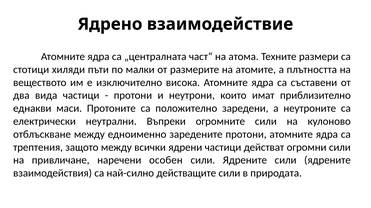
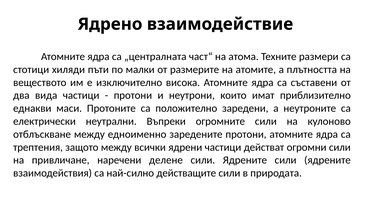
особен: особен -> делене
